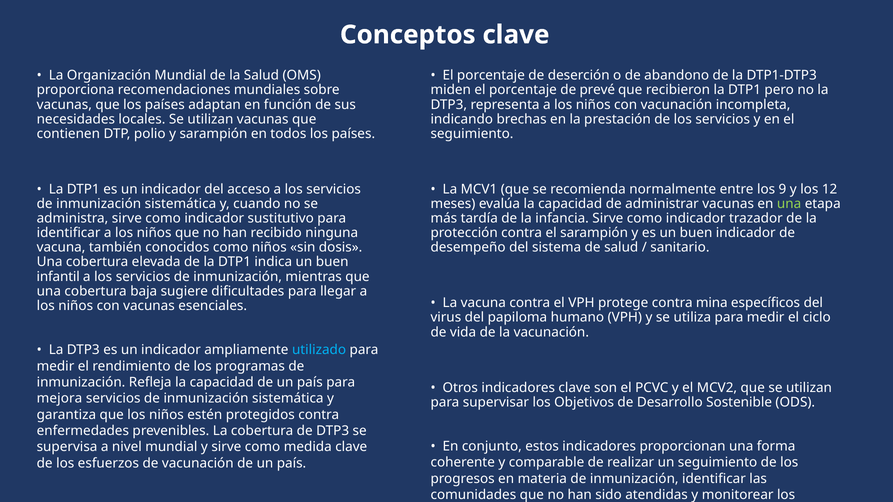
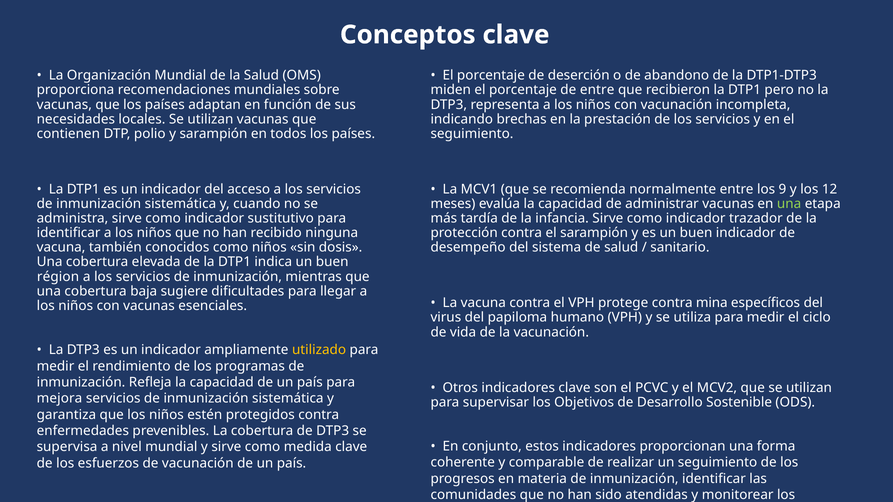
de prevé: prevé -> entre
infantil: infantil -> région
utilizado colour: light blue -> yellow
